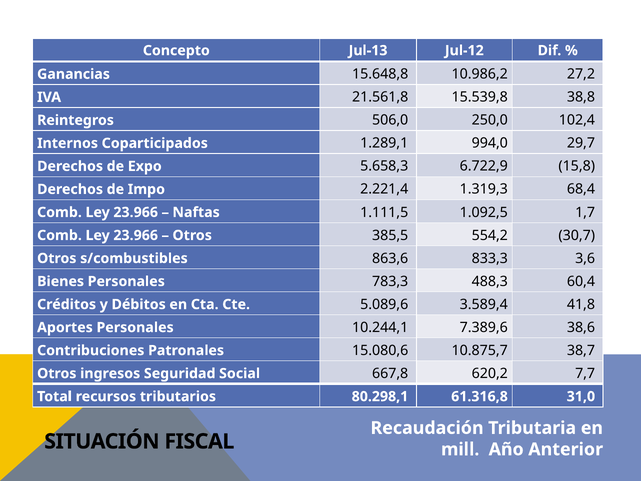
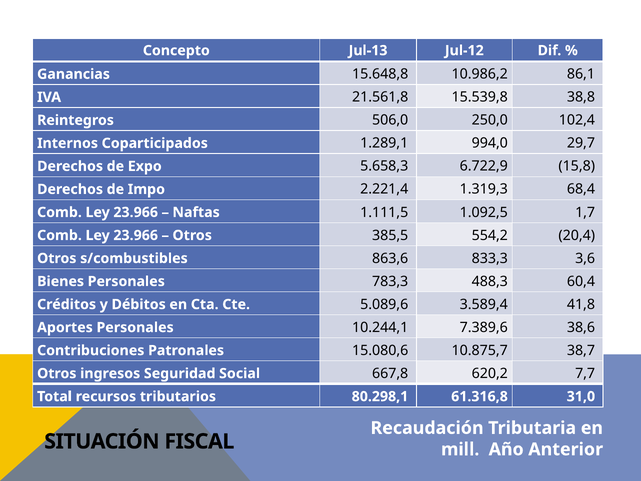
27,2: 27,2 -> 86,1
30,7: 30,7 -> 20,4
